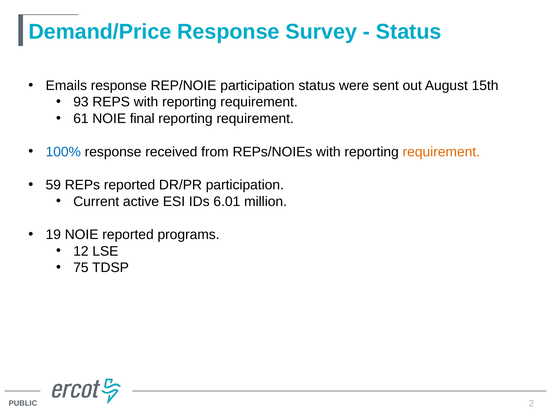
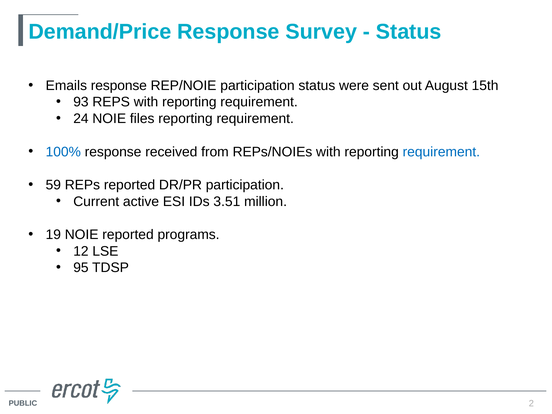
61: 61 -> 24
final: final -> files
requirement at (441, 152) colour: orange -> blue
6.01: 6.01 -> 3.51
75: 75 -> 95
